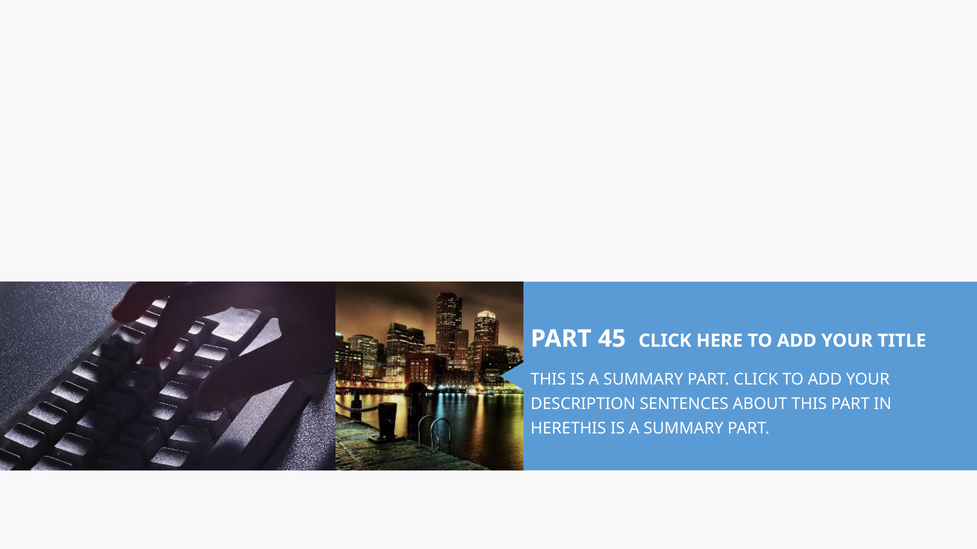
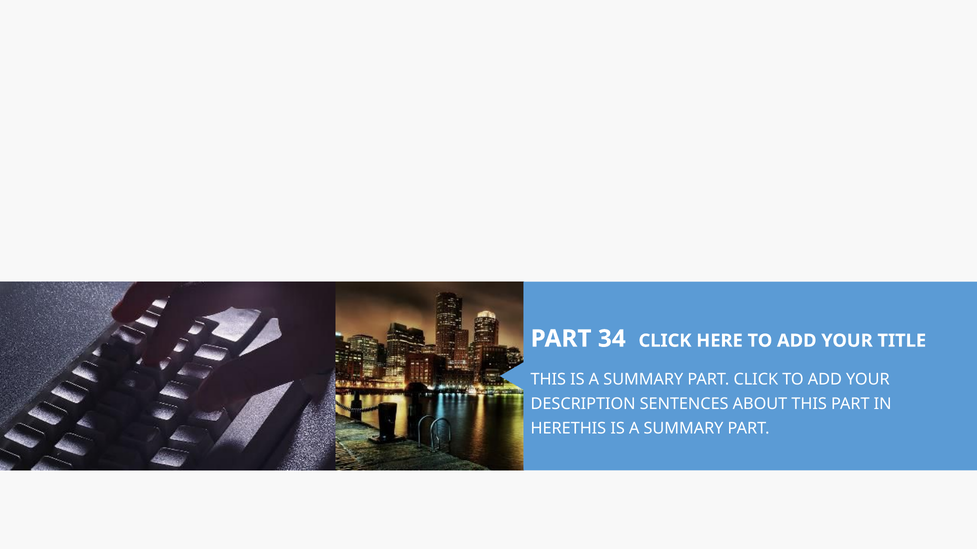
45: 45 -> 34
